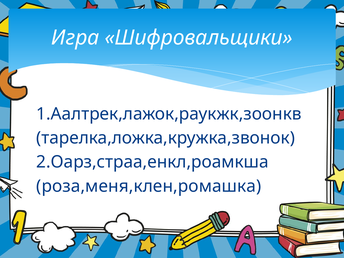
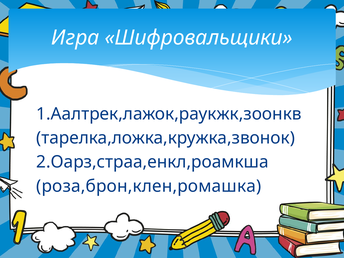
роза,меня,клен,ромашка: роза,меня,клен,ромашка -> роза,брон,клен,ромашка
